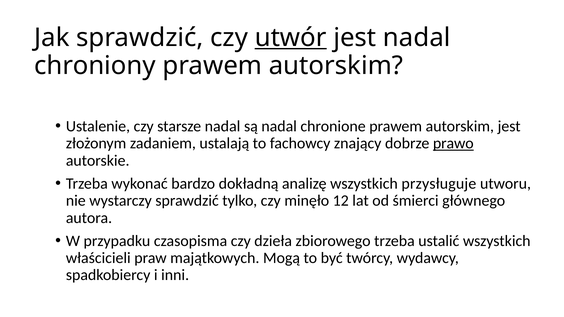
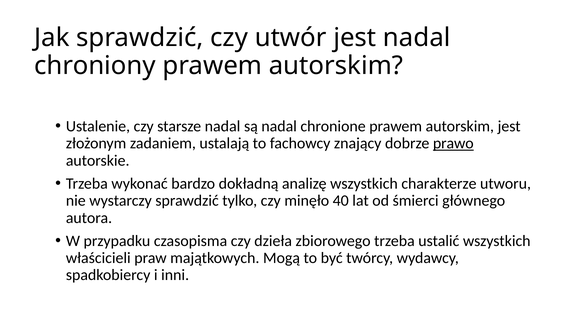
utwór underline: present -> none
przysługuje: przysługuje -> charakterze
12: 12 -> 40
